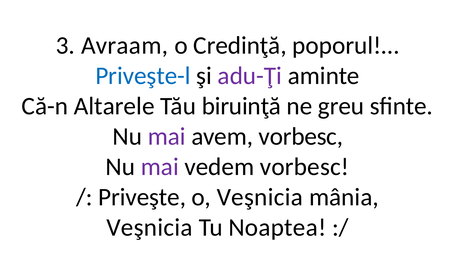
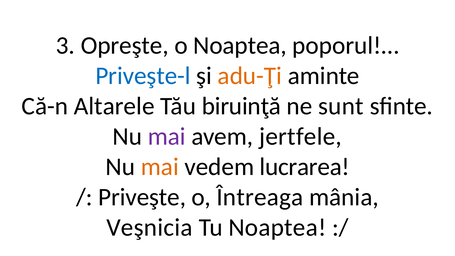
Avraam: Avraam -> Opreşte
o Credinţă: Credinţă -> Noaptea
adu-Ţi colour: purple -> orange
greu: greu -> sunt
avem vorbesc: vorbesc -> jertfele
mai at (160, 167) colour: purple -> orange
vedem vorbesc: vorbesc -> lucrarea
o Veşnicia: Veşnicia -> Întreaga
